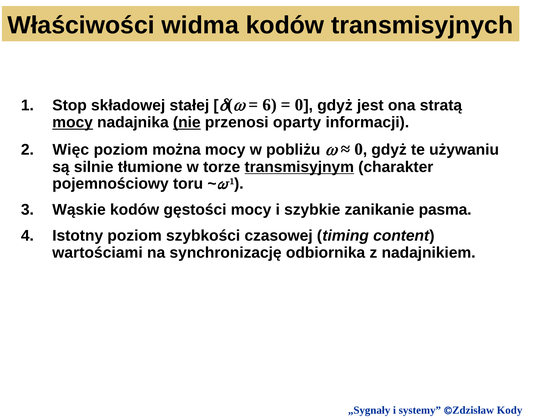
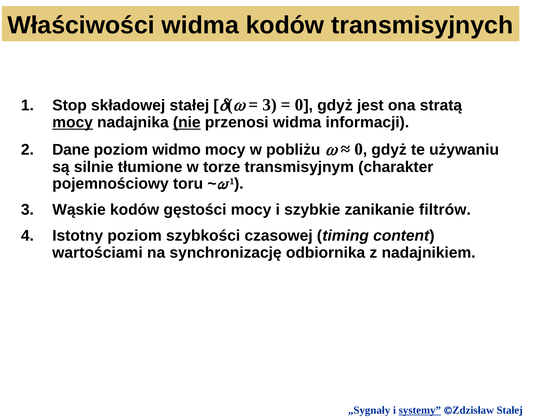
6 at (270, 105): 6 -> 3
przenosi oparty: oparty -> widma
Więc: Więc -> Dane
można: można -> widmo
transmisyjnym underline: present -> none
pasma: pasma -> filtrów
systemy underline: none -> present
Zdzisław Kody: Kody -> Stałej
